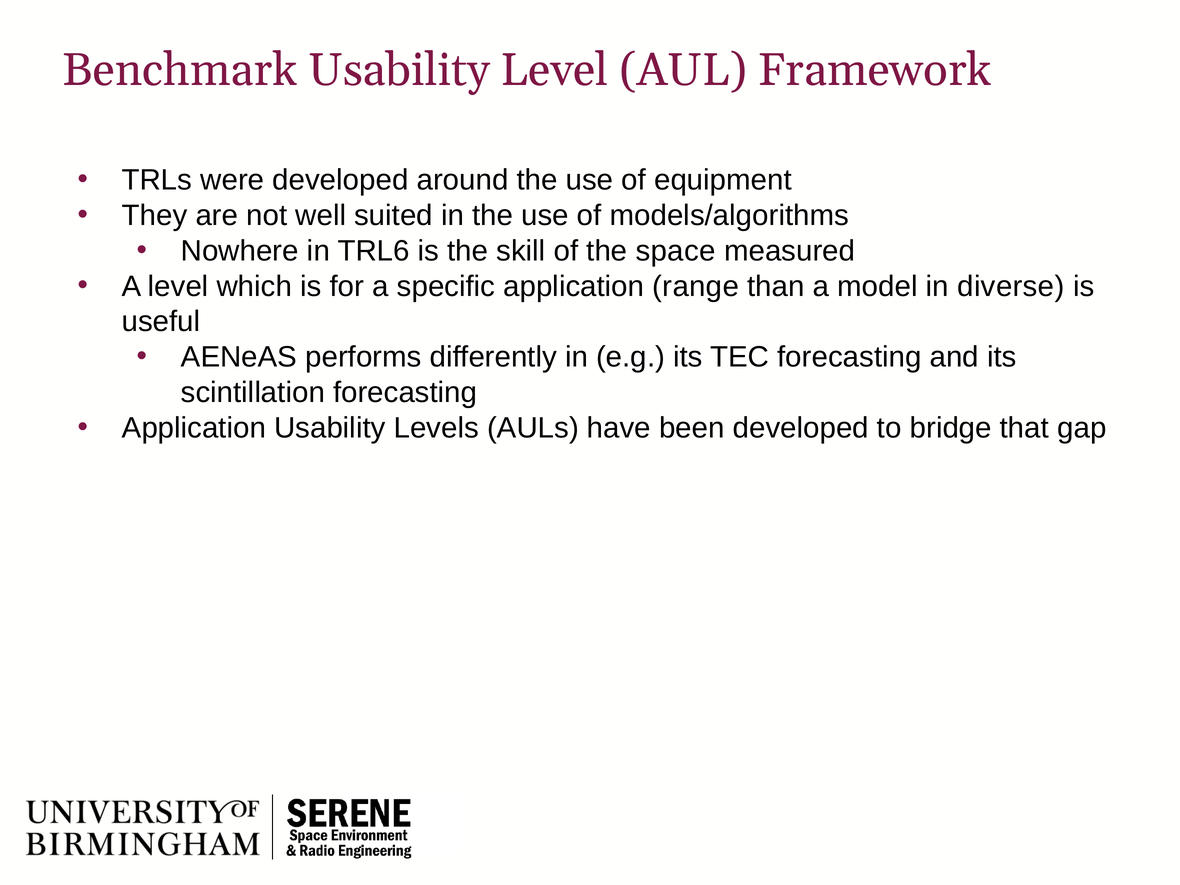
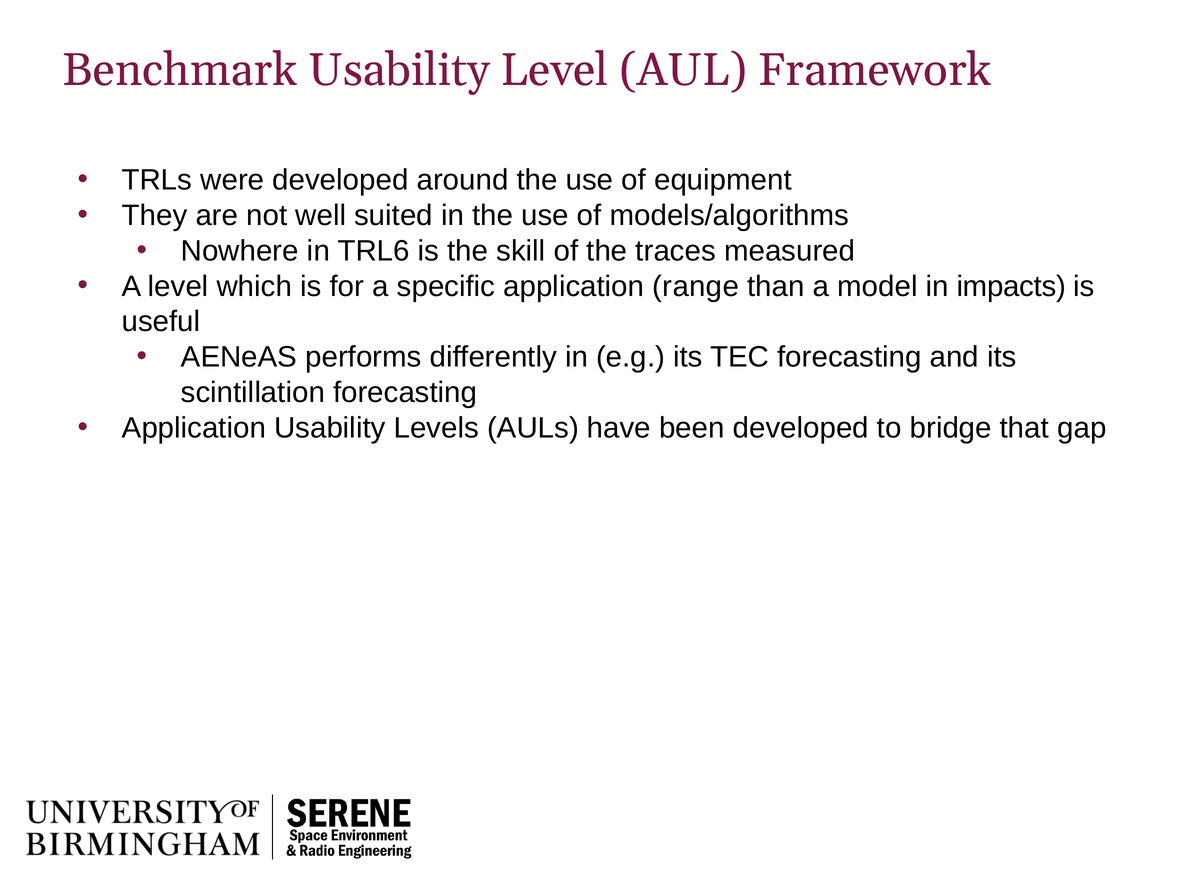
space: space -> traces
diverse: diverse -> impacts
